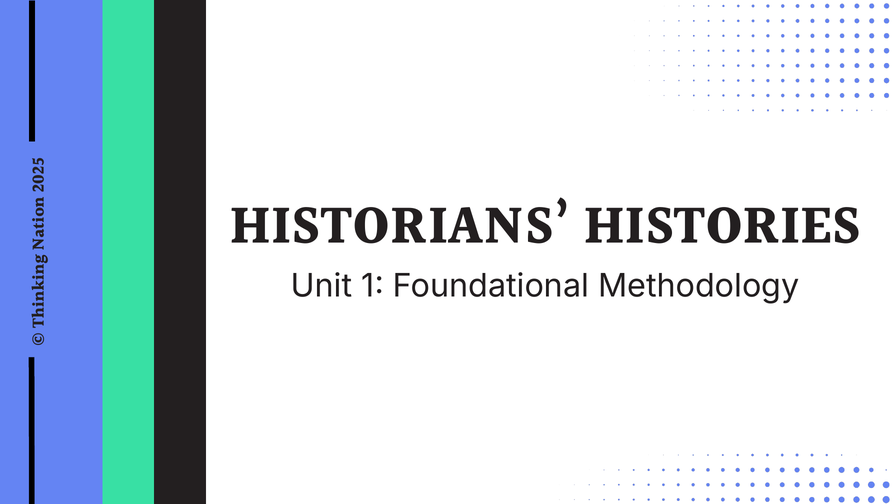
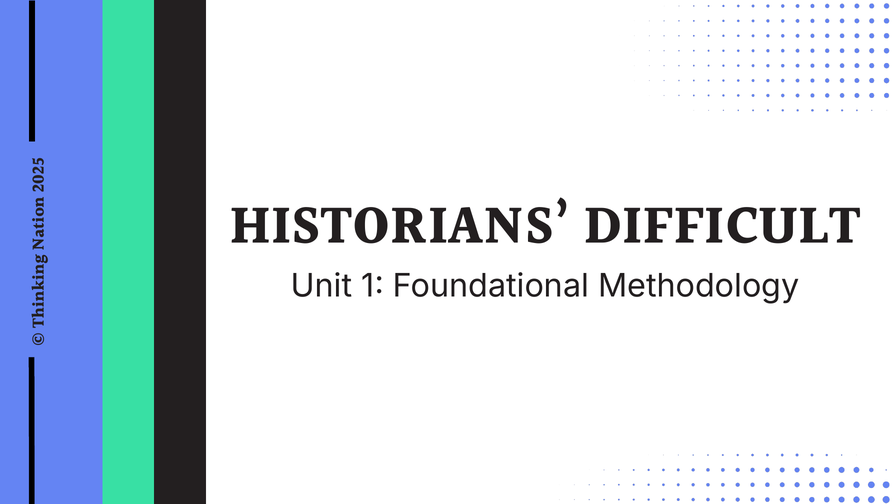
HISTORIES: HISTORIES -> DIFFICULT
